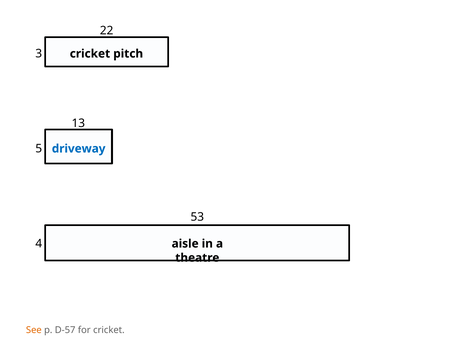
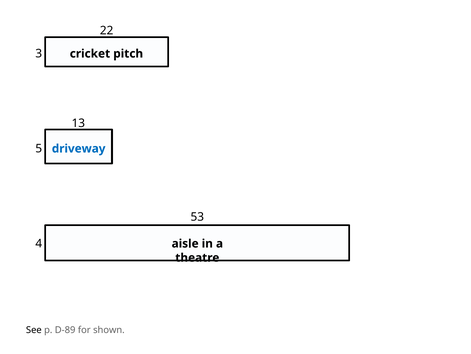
See colour: orange -> black
D-57: D-57 -> D-89
for cricket: cricket -> shown
